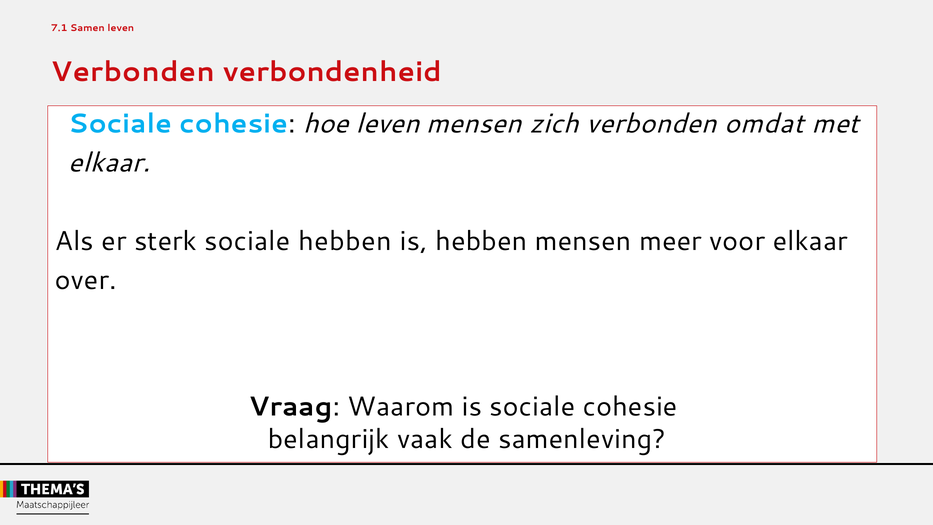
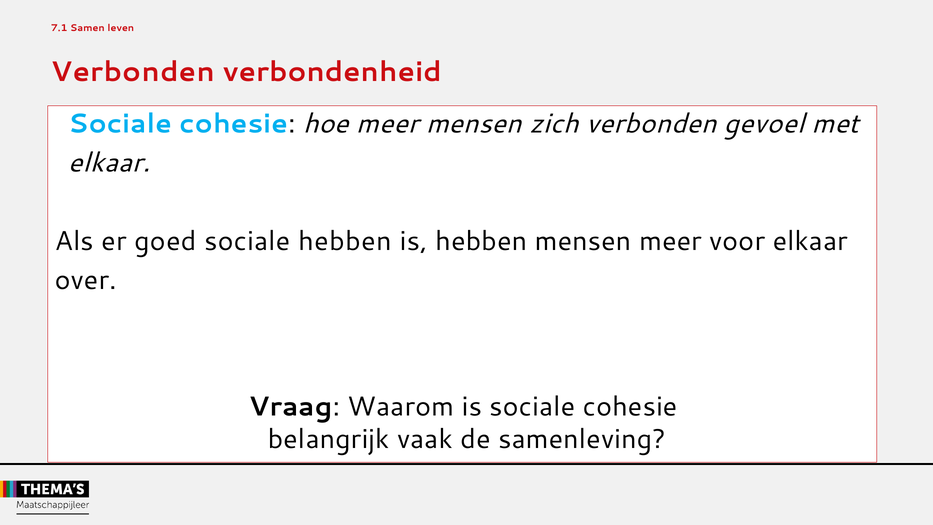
hoe leven: leven -> meer
omdat: omdat -> gevoel
sterk: sterk -> goed
